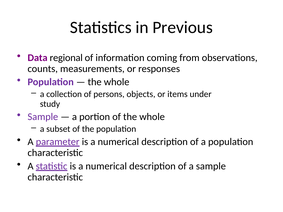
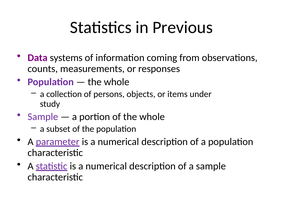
regional: regional -> systems
